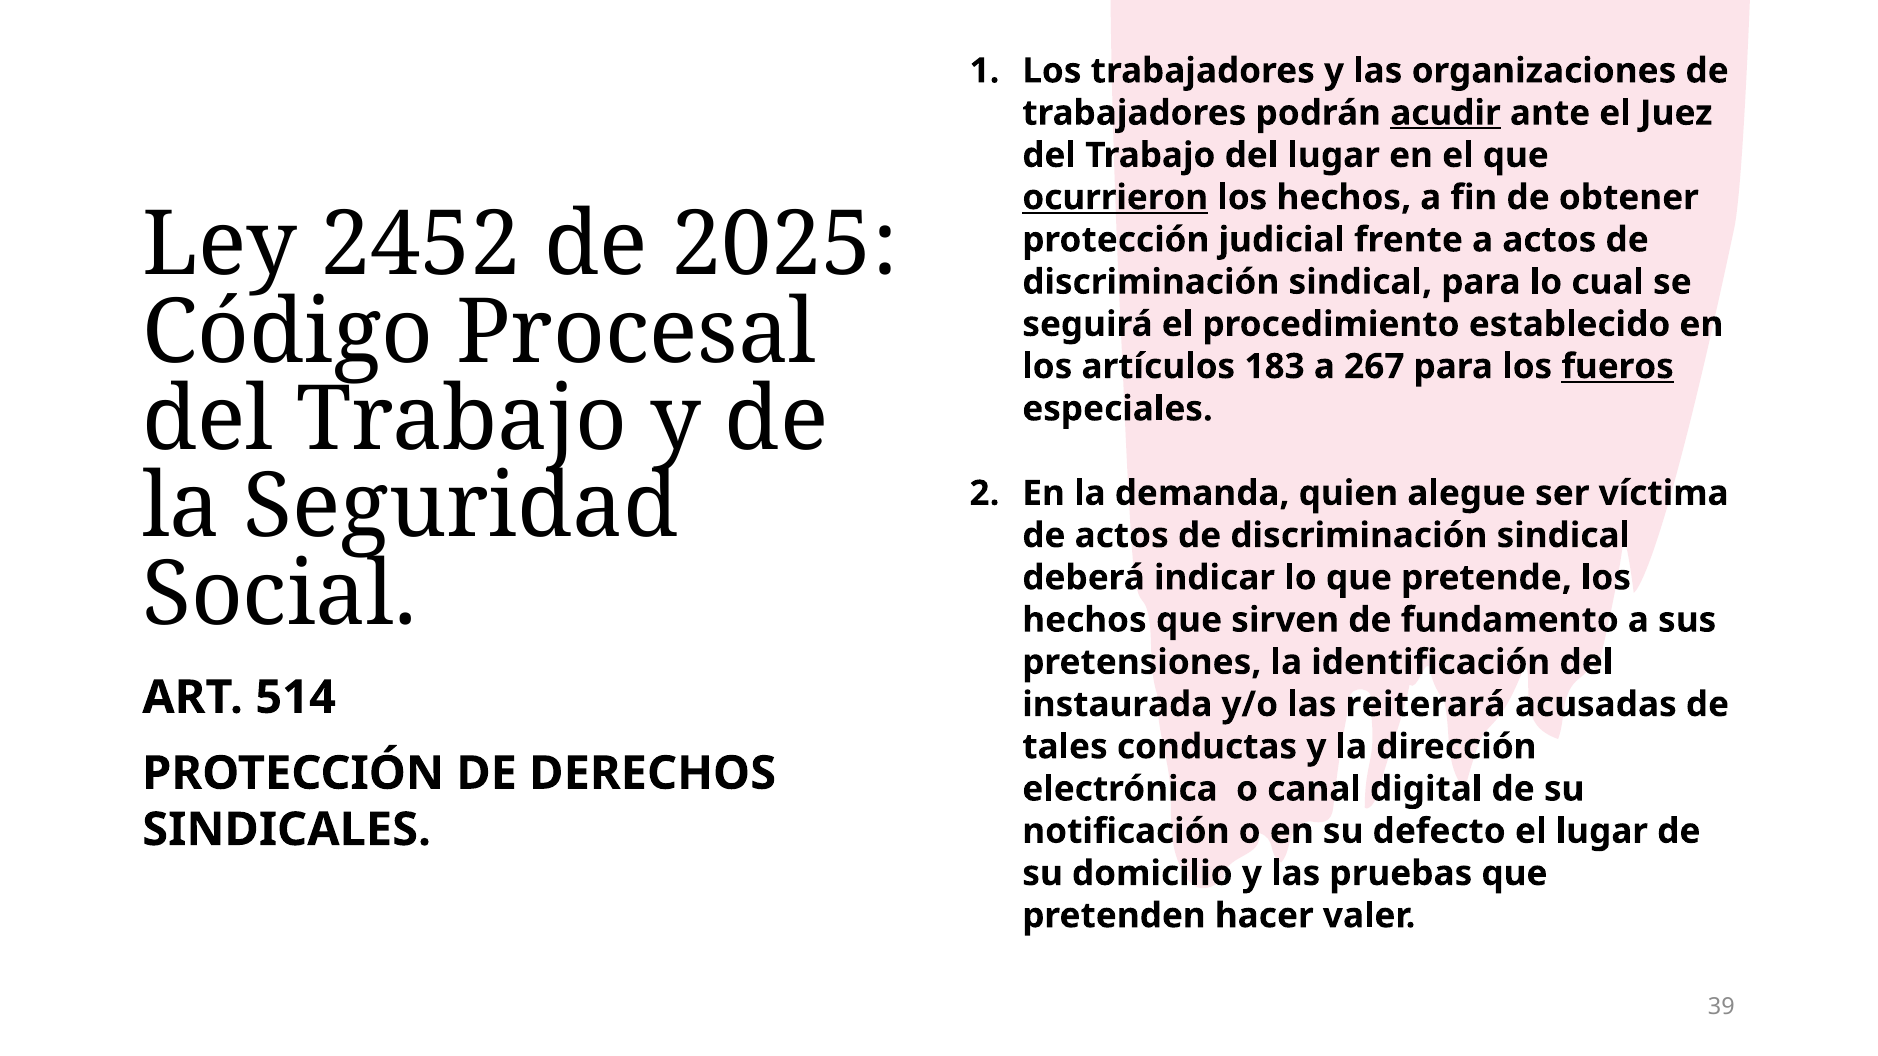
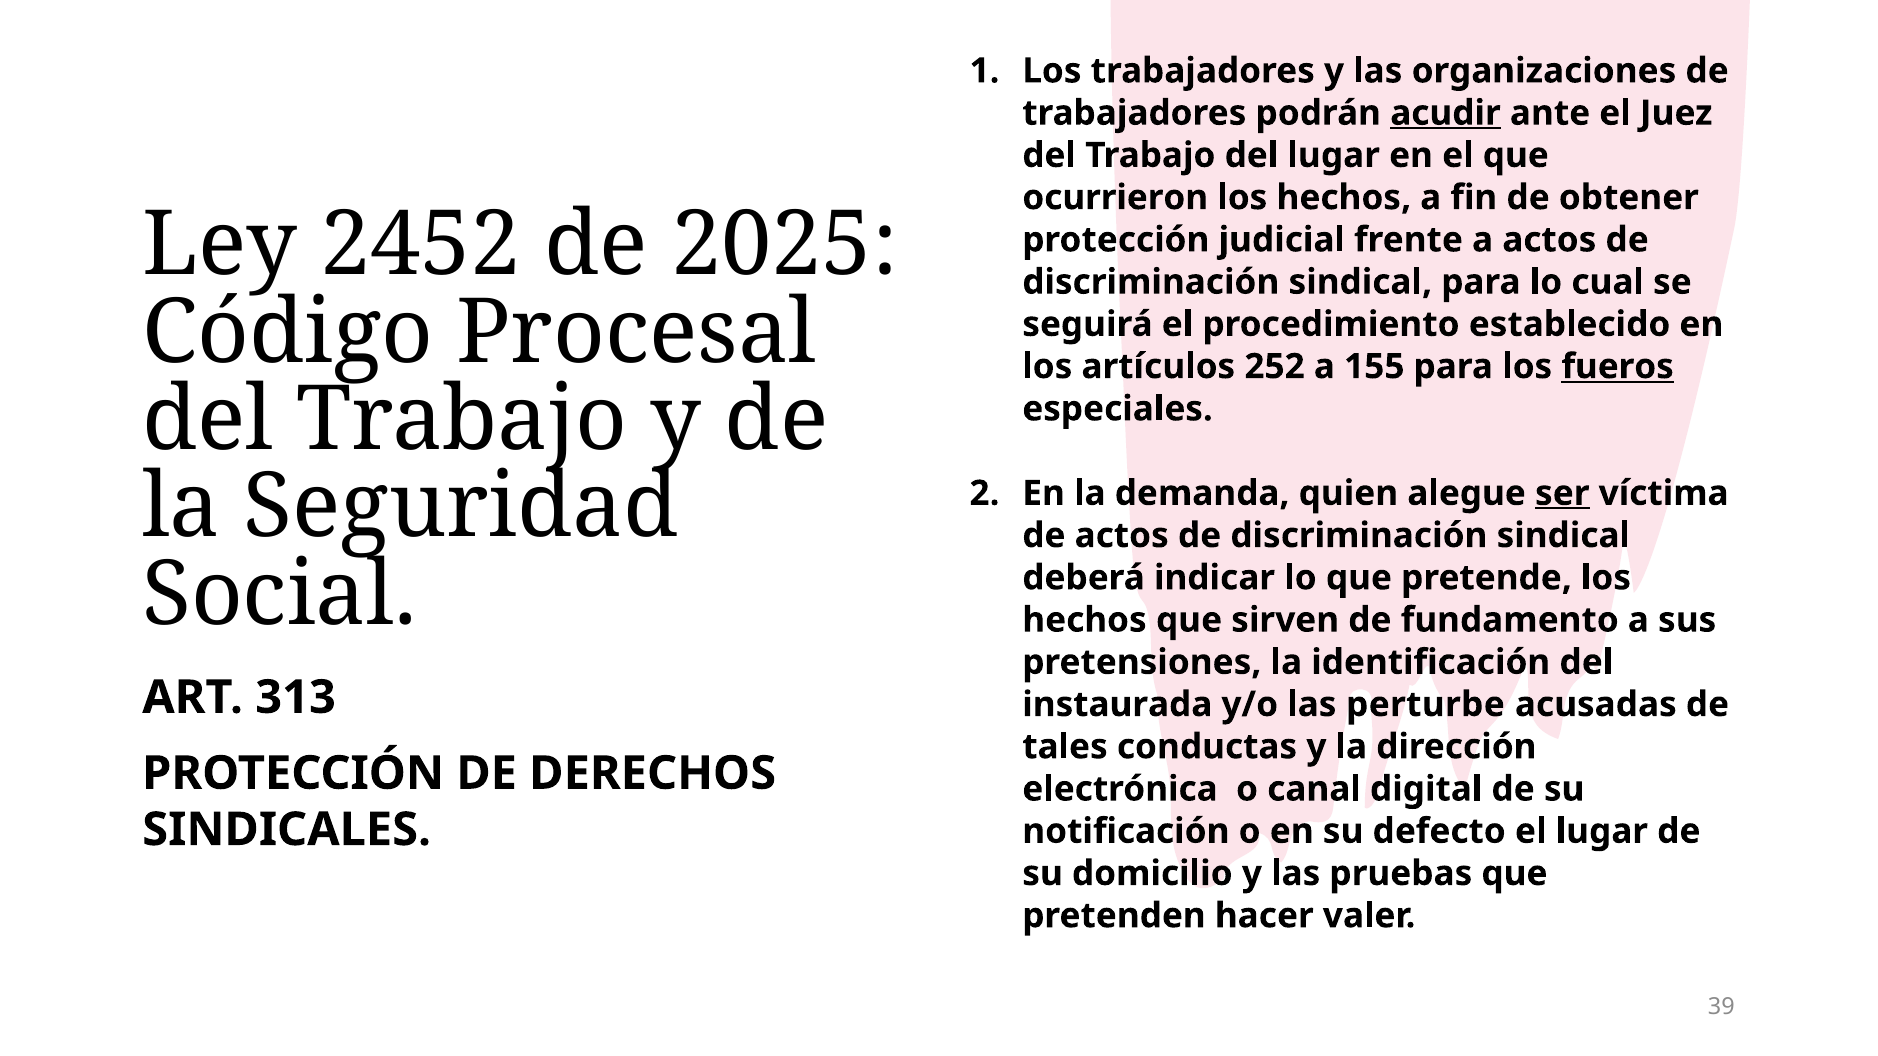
ocurrieron underline: present -> none
183: 183 -> 252
267: 267 -> 155
ser underline: none -> present
514: 514 -> 313
reiterará: reiterará -> perturbe
